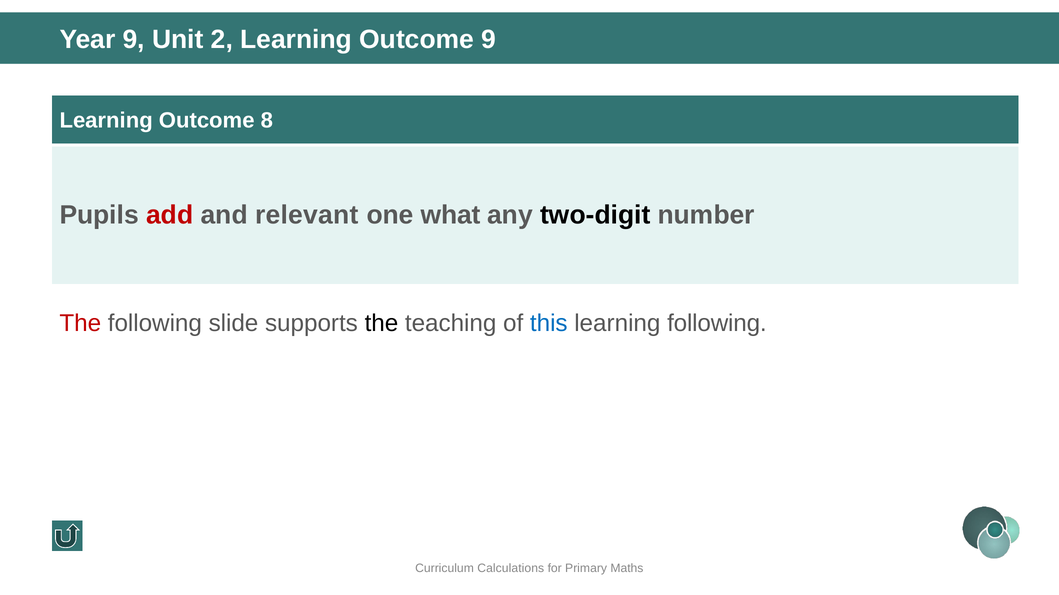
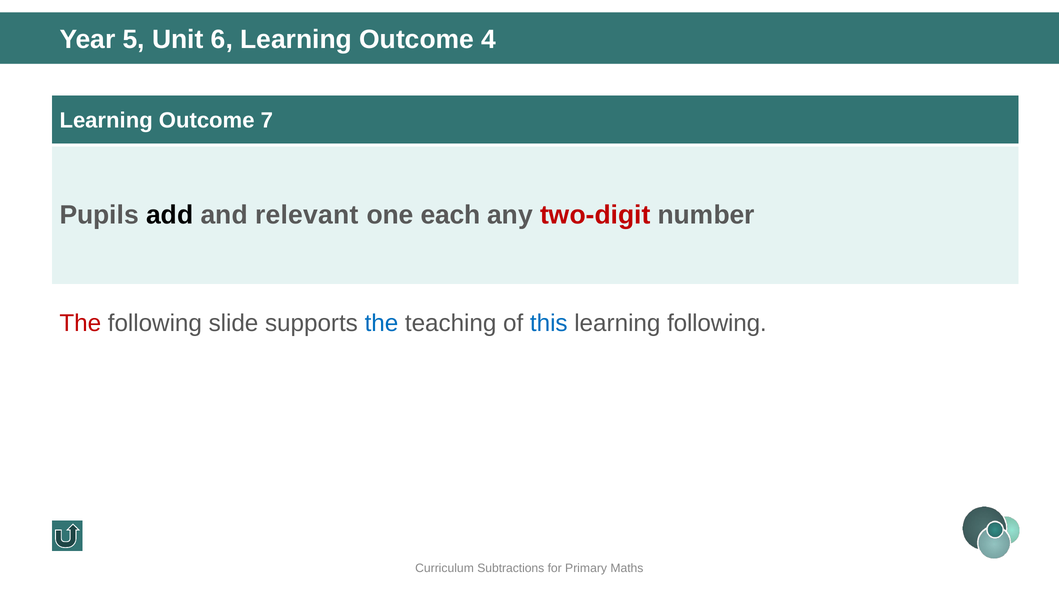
Year 9: 9 -> 5
2: 2 -> 6
Outcome 9: 9 -> 4
8: 8 -> 7
add colour: red -> black
what: what -> each
two-digit colour: black -> red
the at (381, 324) colour: black -> blue
Calculations: Calculations -> Subtractions
